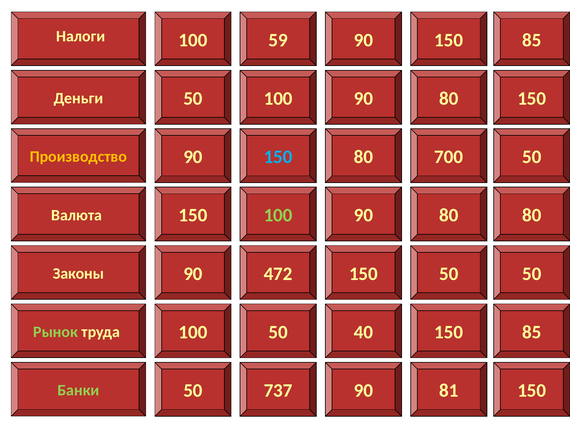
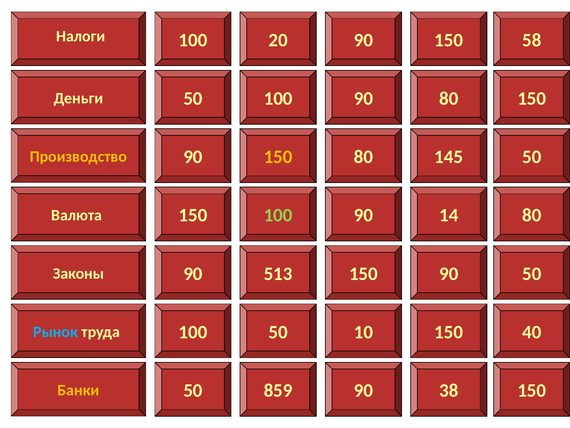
59: 59 -> 20
90 150 85: 85 -> 58
150 at (278, 157) colour: light blue -> yellow
700: 700 -> 145
90 80: 80 -> 14
472: 472 -> 513
150 50: 50 -> 90
40: 40 -> 10
85 at (532, 332): 85 -> 40
Рынок colour: light green -> light blue
737: 737 -> 859
81: 81 -> 38
Банки colour: light green -> yellow
